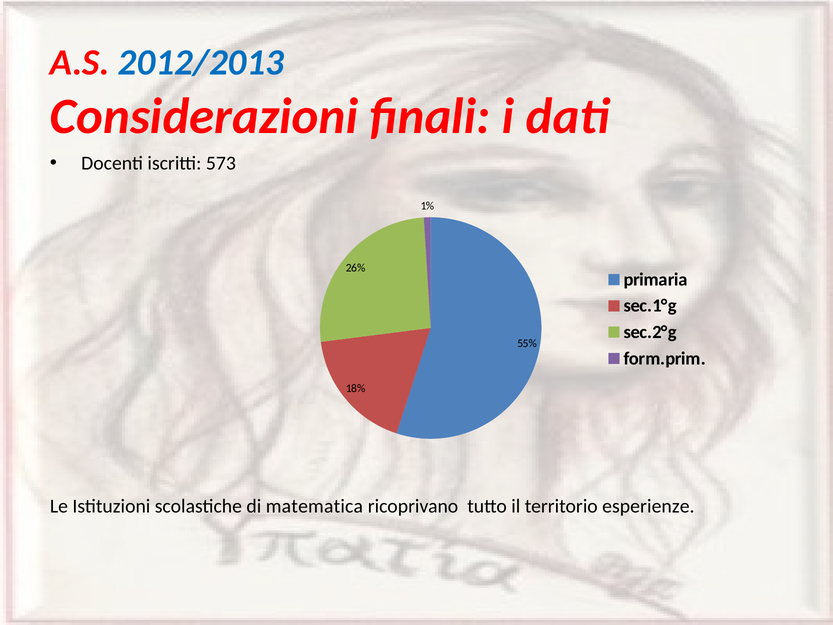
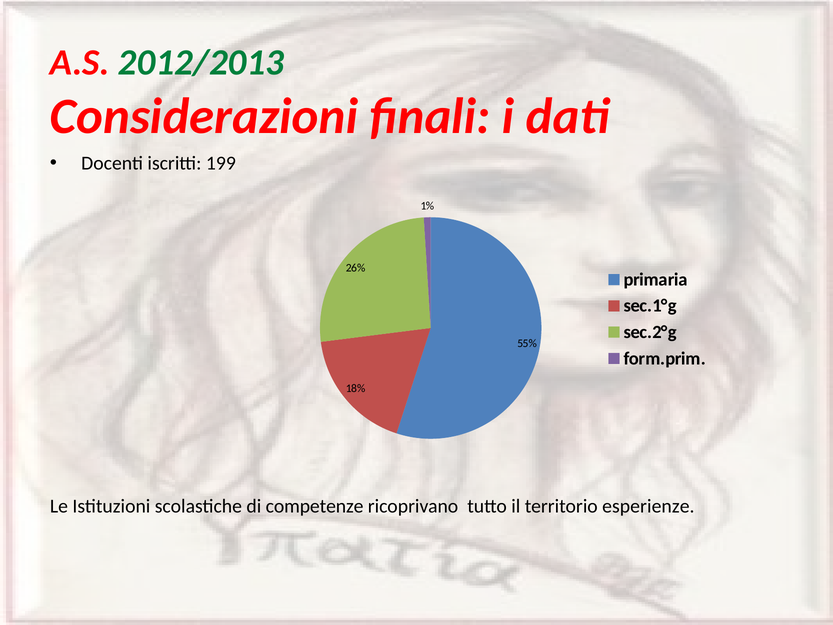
2012/2013 colour: blue -> green
573: 573 -> 199
matematica: matematica -> competenze
